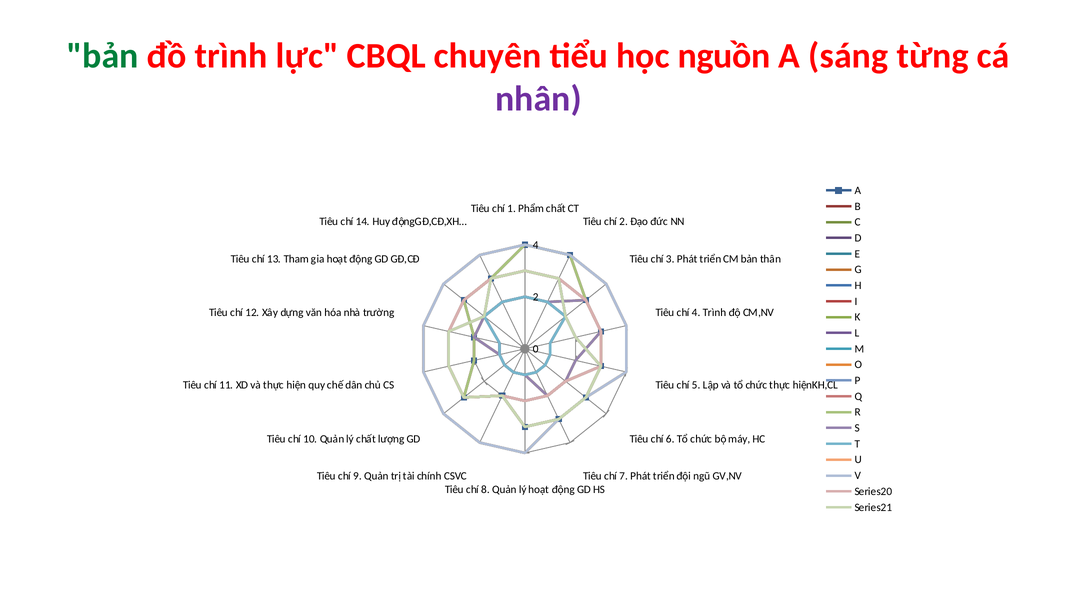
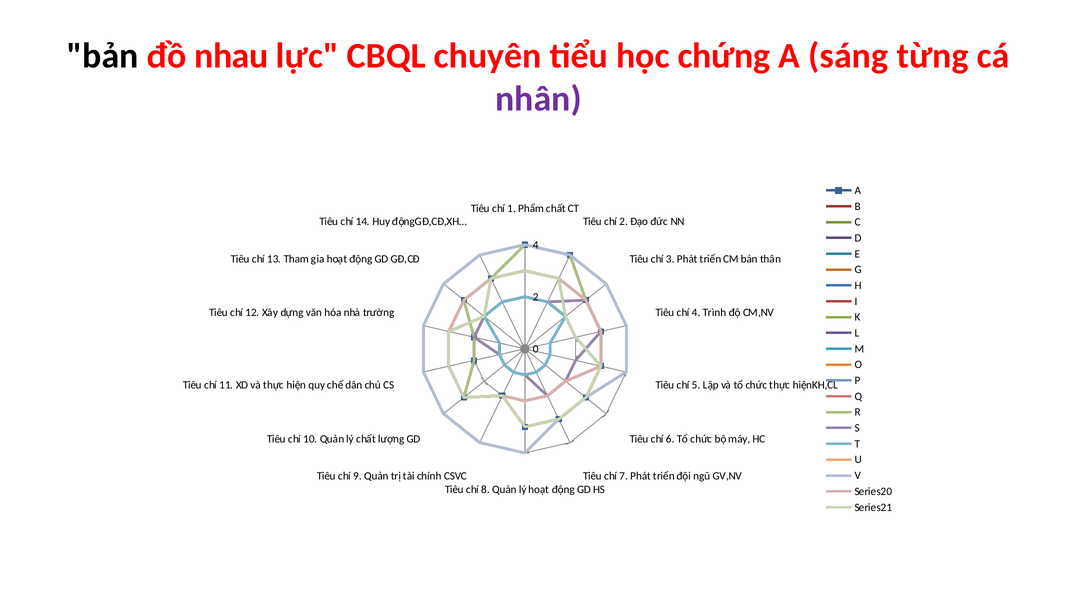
bản at (103, 56) colour: green -> black
đồ trình: trình -> nhau
nguồn: nguồn -> chứng
